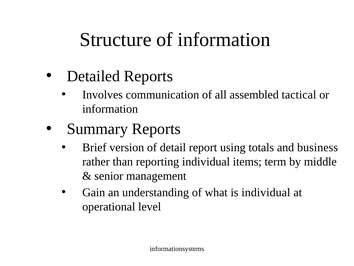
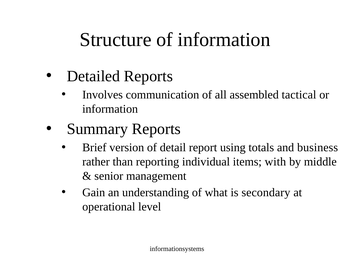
term: term -> with
is individual: individual -> secondary
